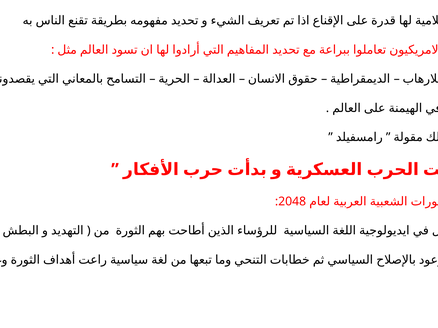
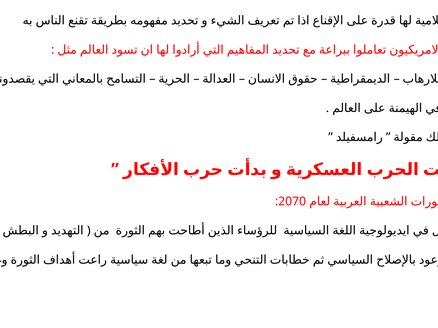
2048: 2048 -> 2070
